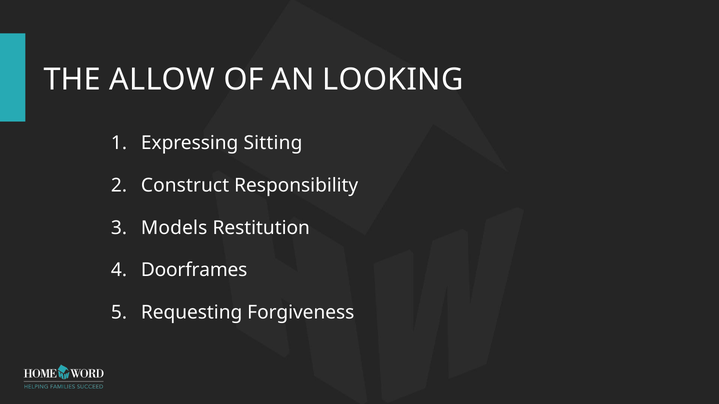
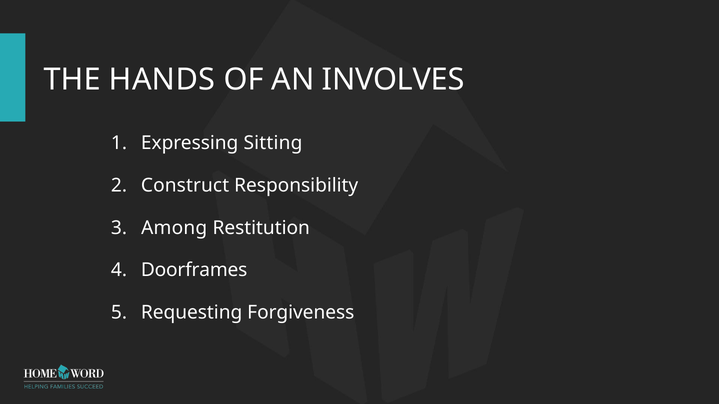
ALLOW: ALLOW -> HANDS
LOOKING: LOOKING -> INVOLVES
Models: Models -> Among
